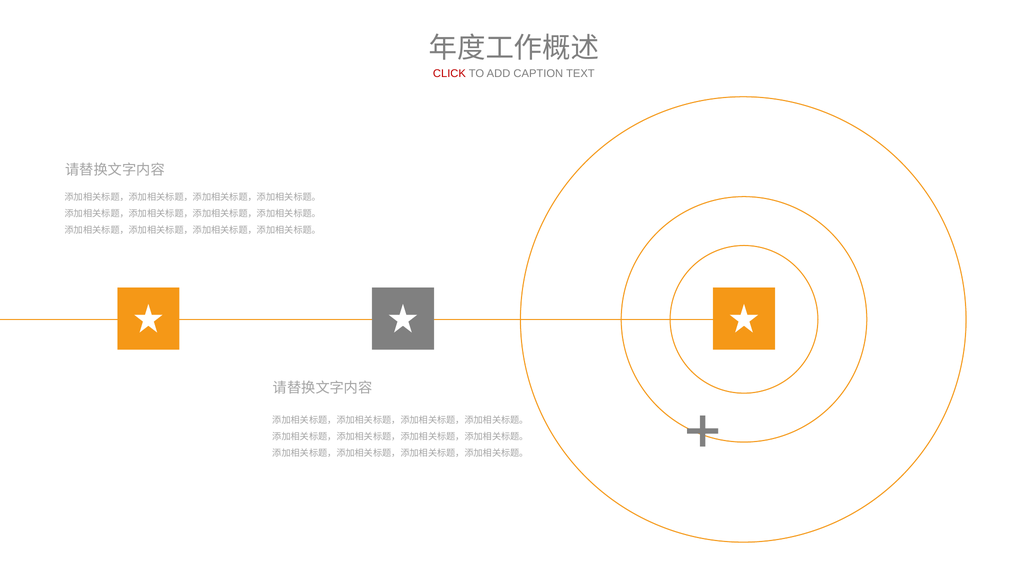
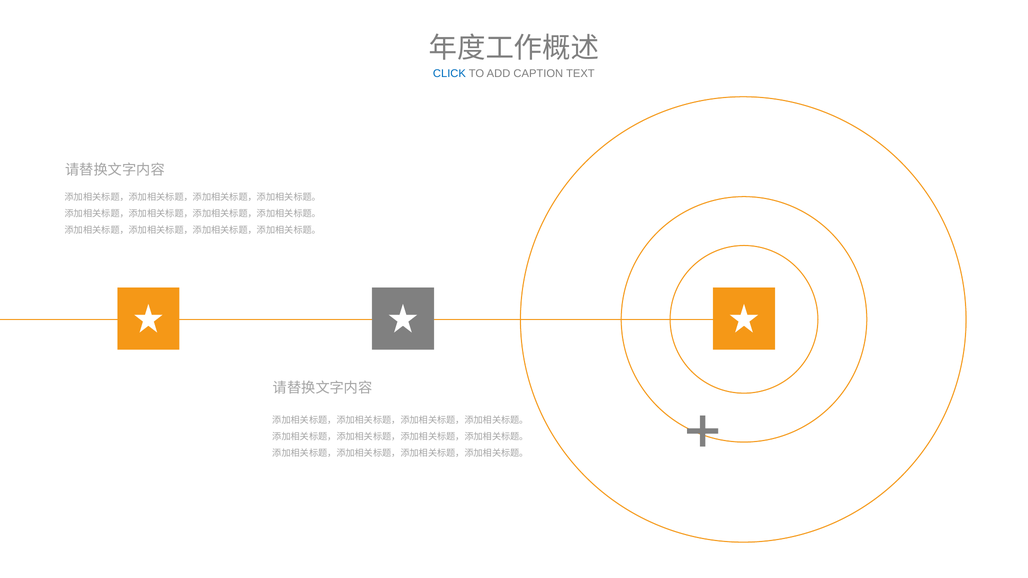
CLICK colour: red -> blue
